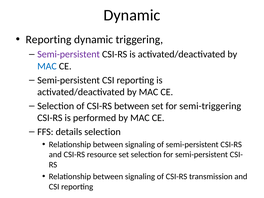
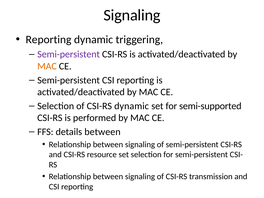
Dynamic at (132, 15): Dynamic -> Signaling
MAC at (47, 66) colour: blue -> orange
CSI-RS between: between -> dynamic
semi-triggering: semi-triggering -> semi-supported
details selection: selection -> between
